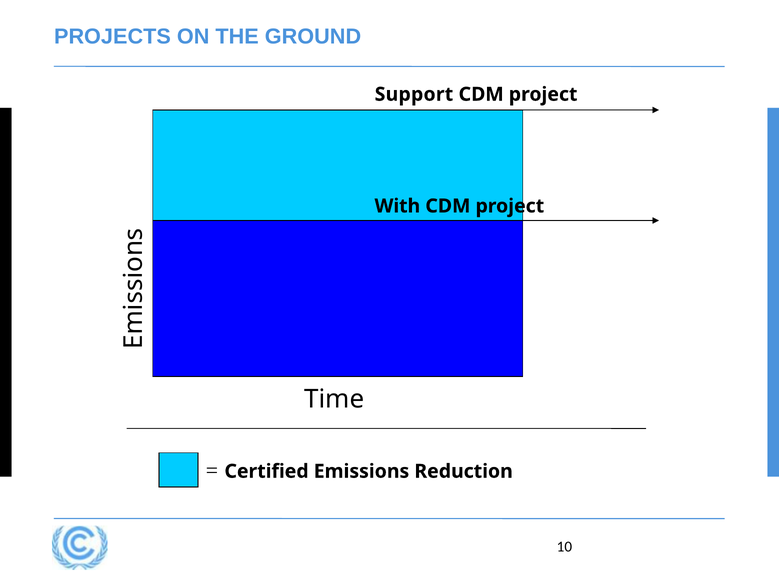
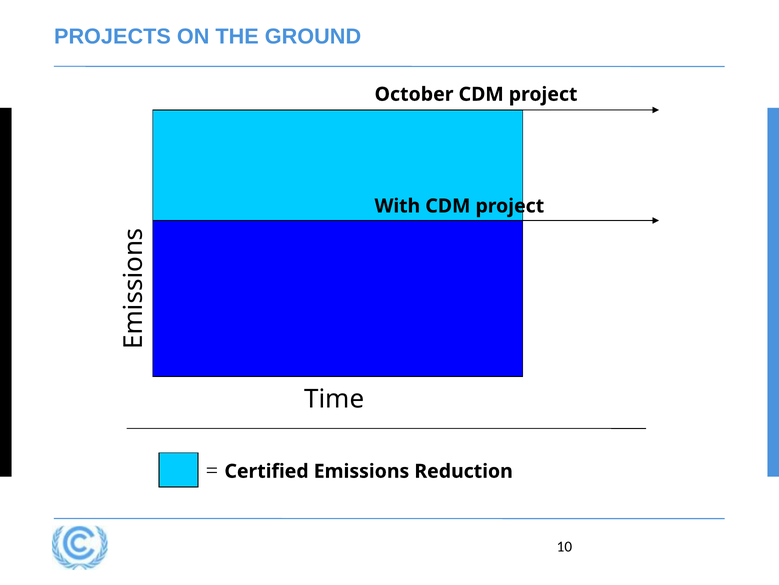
Support: Support -> October
